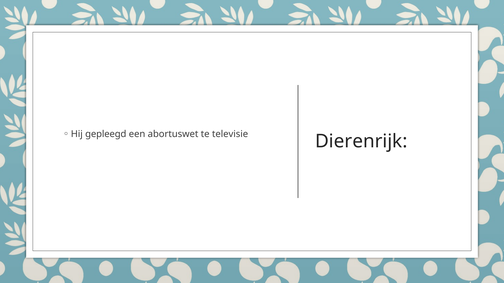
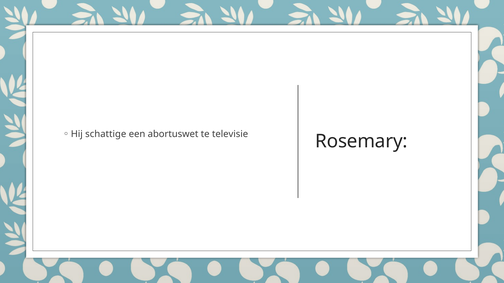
gepleegd: gepleegd -> schattige
Dierenrijk: Dierenrijk -> Rosemary
